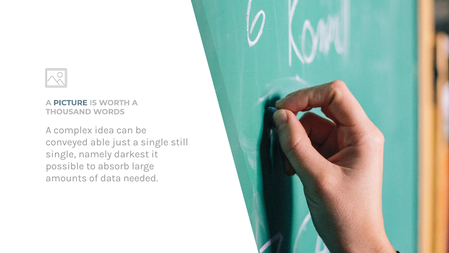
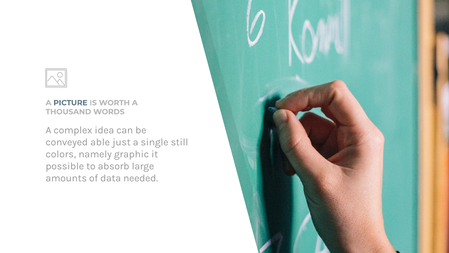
single at (61, 154): single -> colors
darkest: darkest -> graphic
